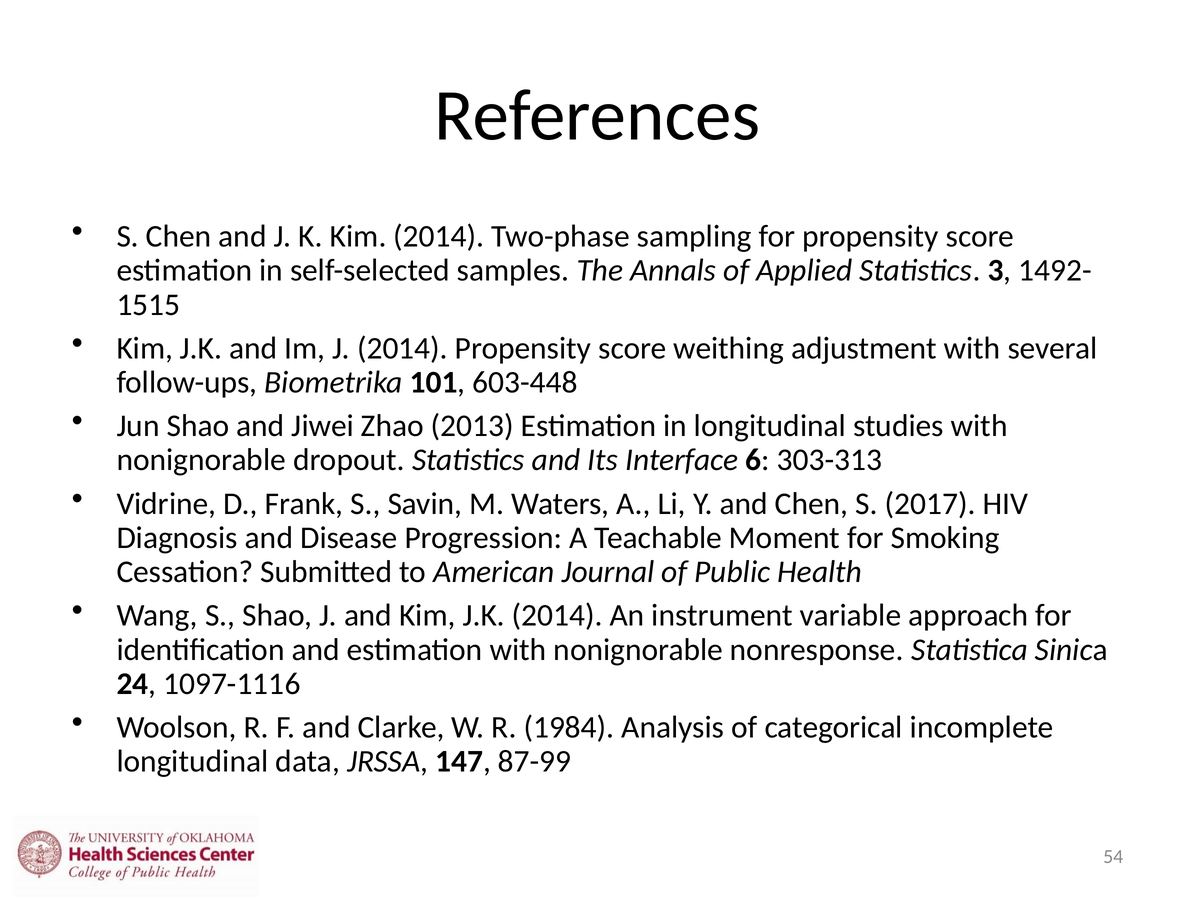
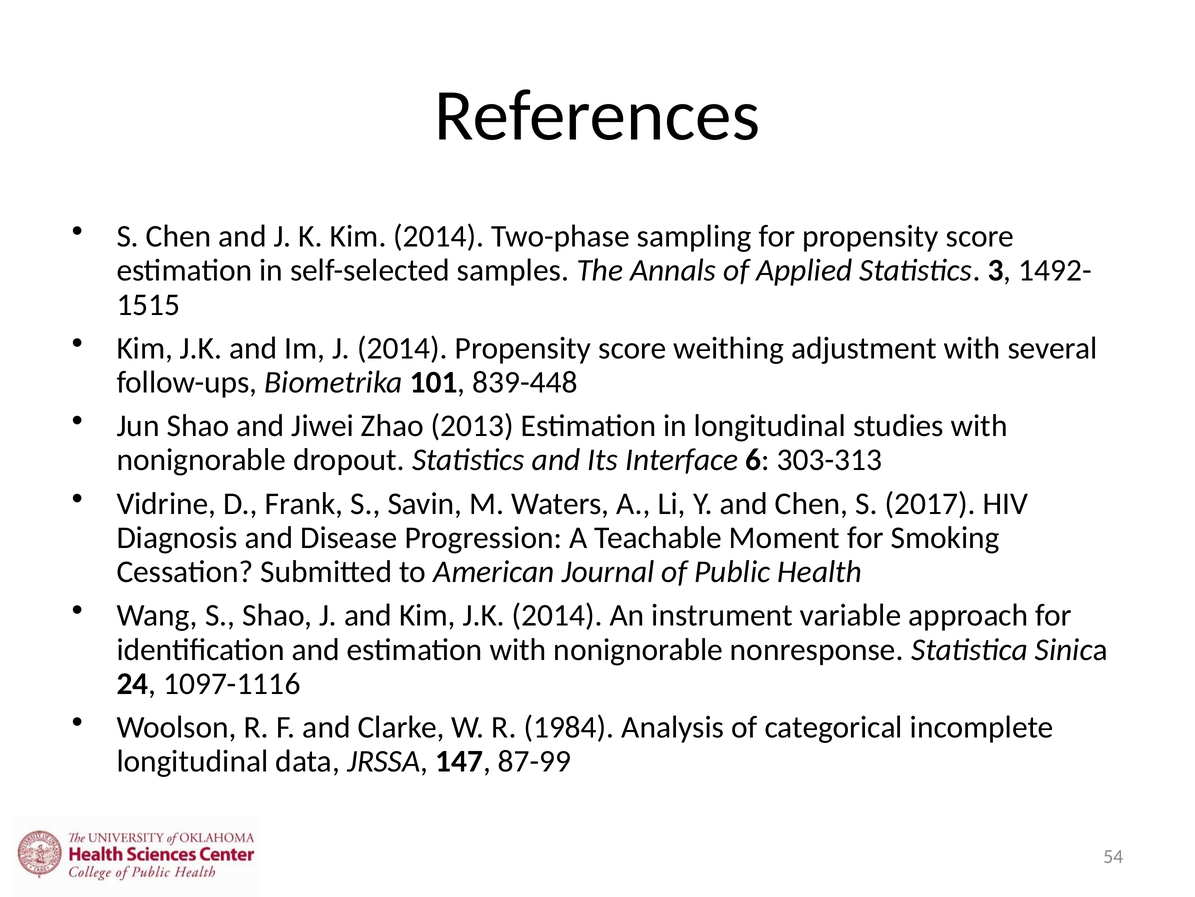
603-448: 603-448 -> 839-448
